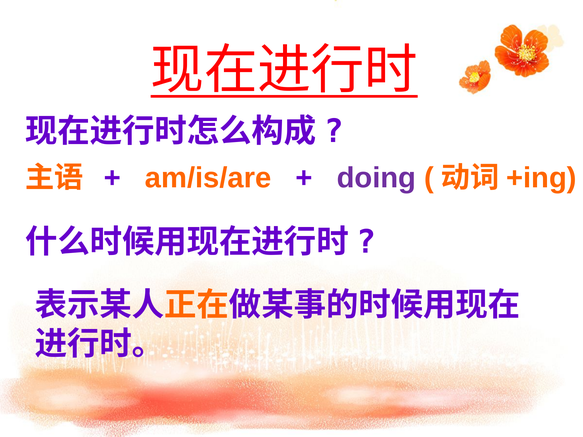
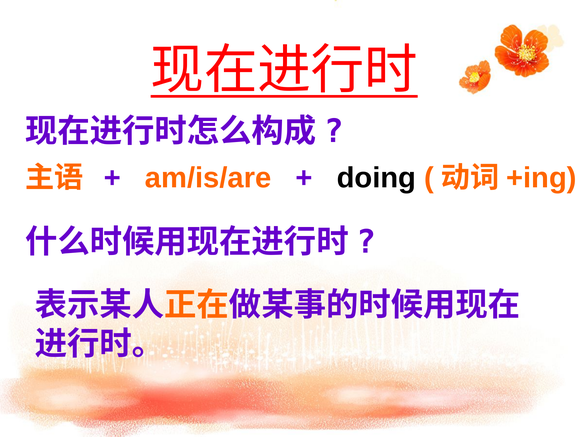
doing colour: purple -> black
